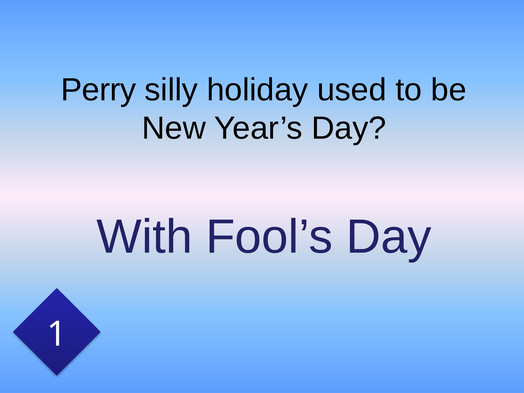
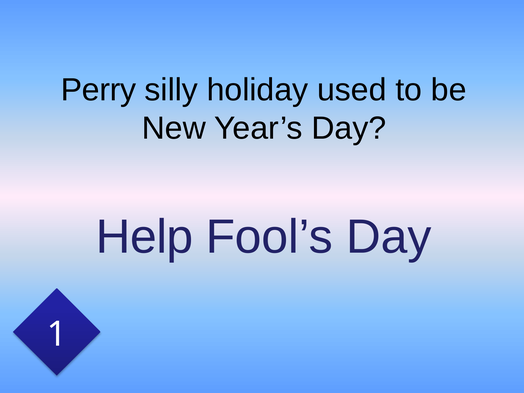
With: With -> Help
